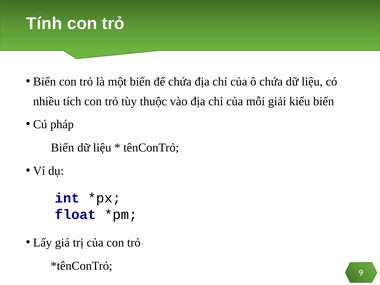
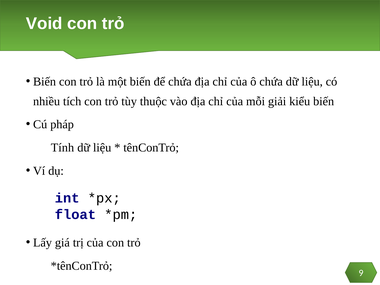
Tính: Tính -> Void
Biến at (62, 148): Biến -> Tính
